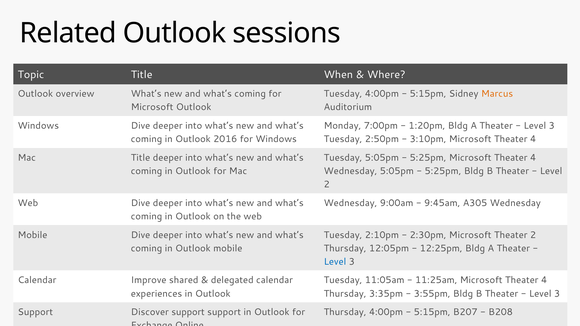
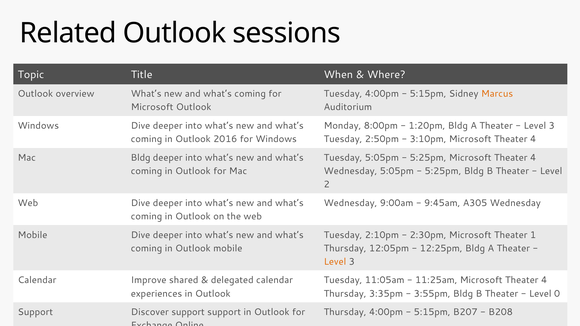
7:00pm: 7:00pm -> 8:00pm
Mac Title: Title -> Bldg
Theater 2: 2 -> 1
Level at (335, 262) colour: blue -> orange
3 at (557, 294): 3 -> 0
